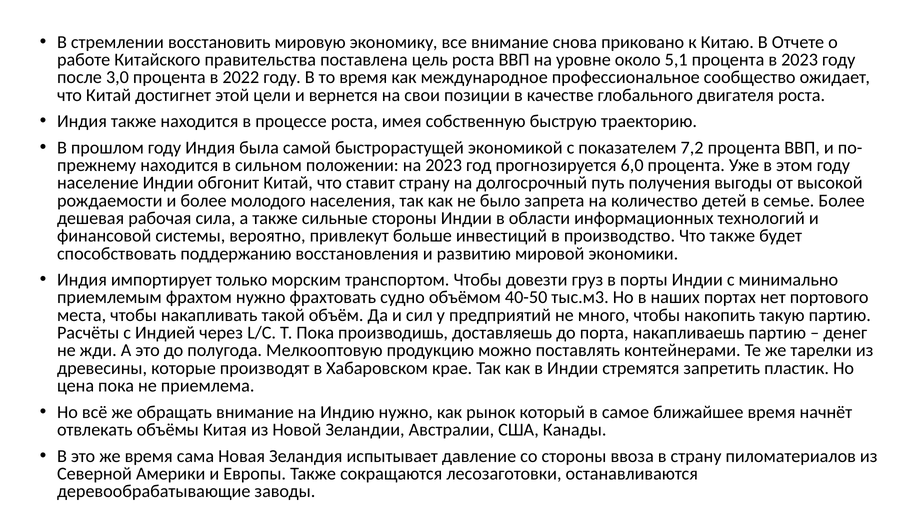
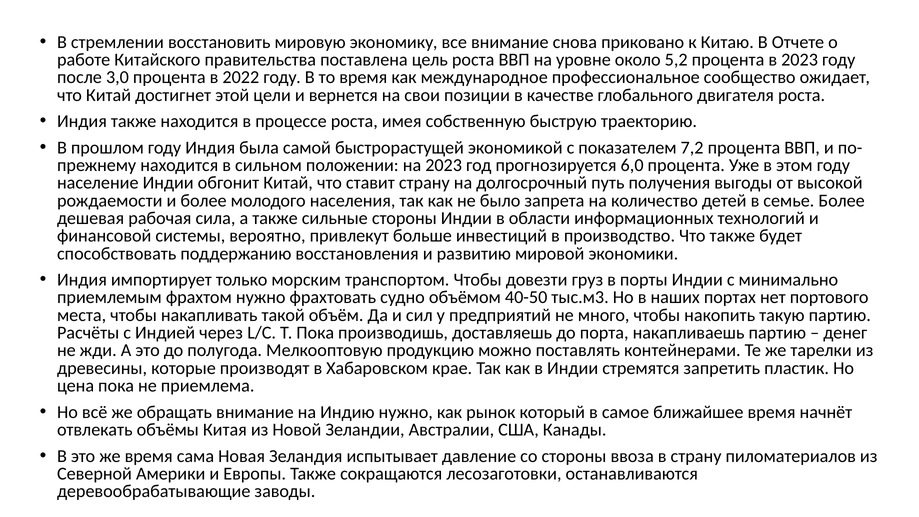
5,1: 5,1 -> 5,2
